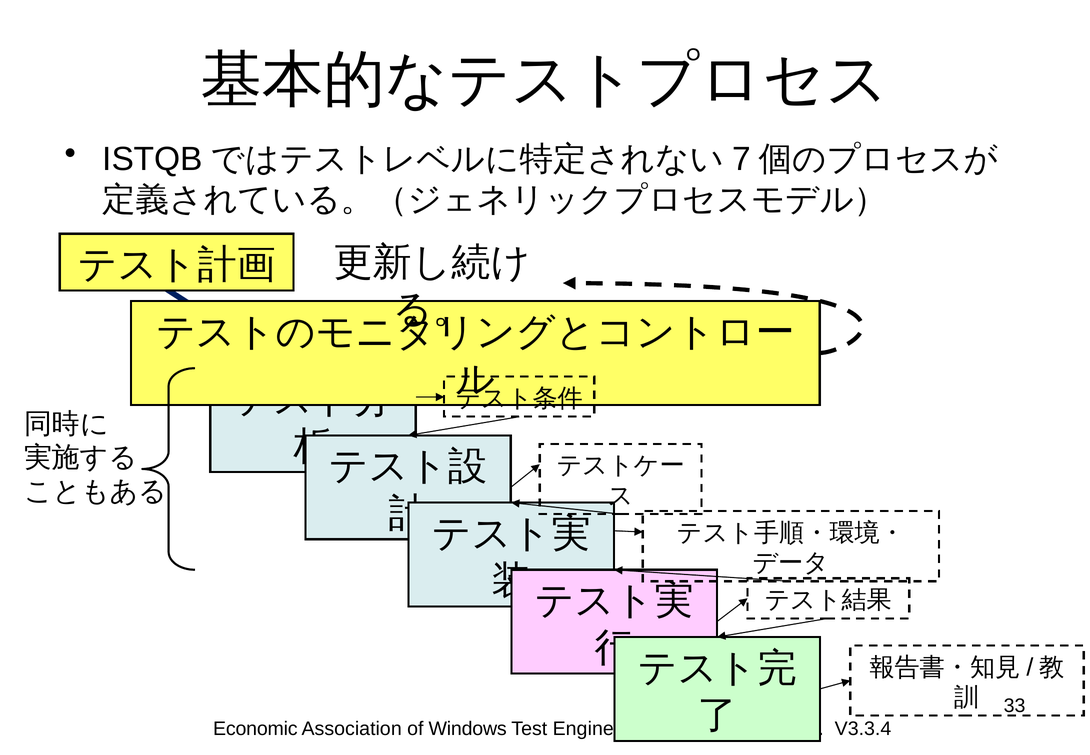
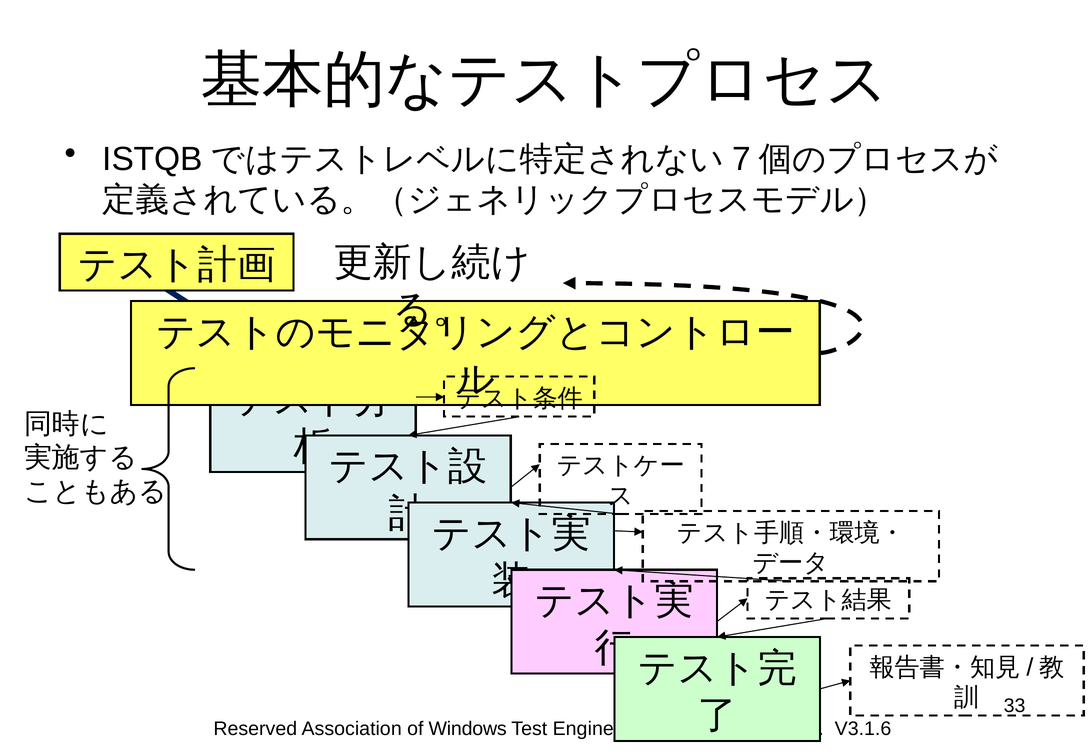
Economic at (255, 728): Economic -> Reserved
V3.3.4: V3.3.4 -> V3.1.6
